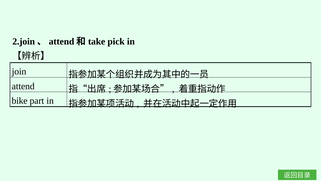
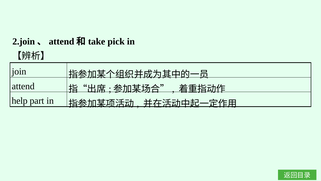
bike: bike -> help
